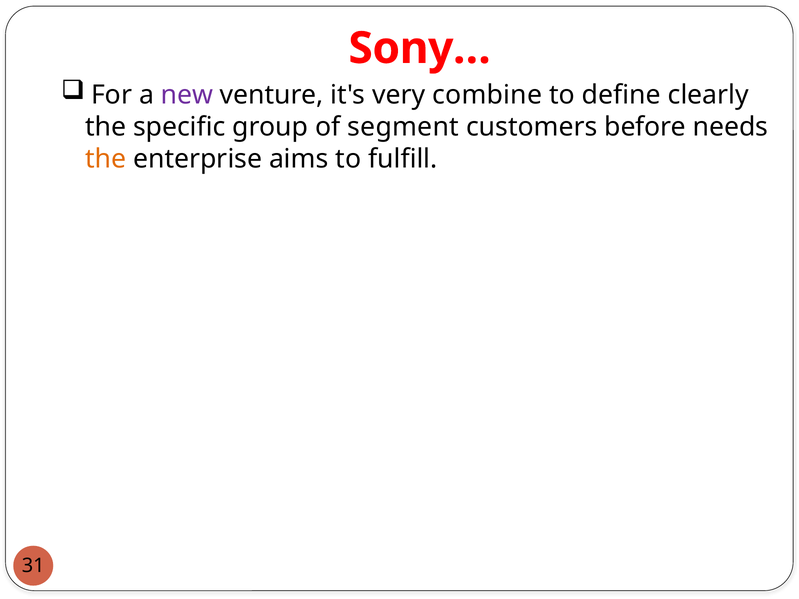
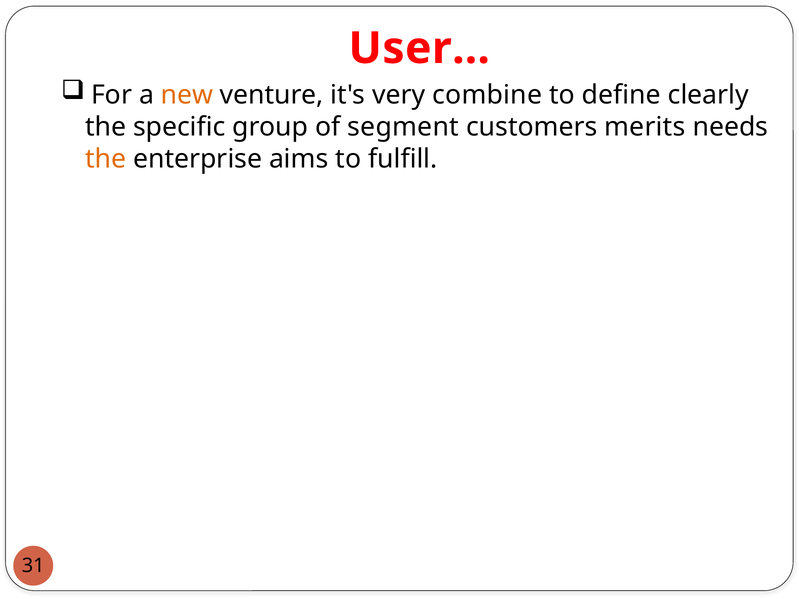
Sony…: Sony… -> User…
new colour: purple -> orange
before: before -> merits
